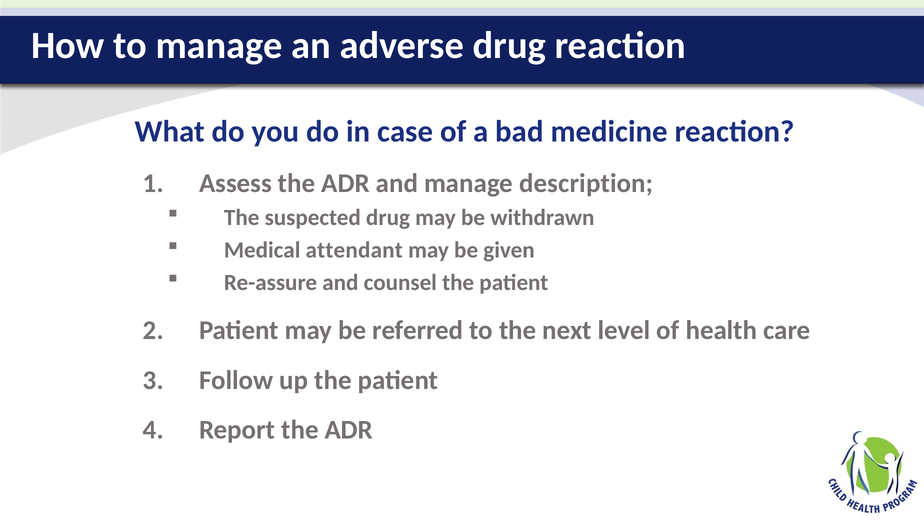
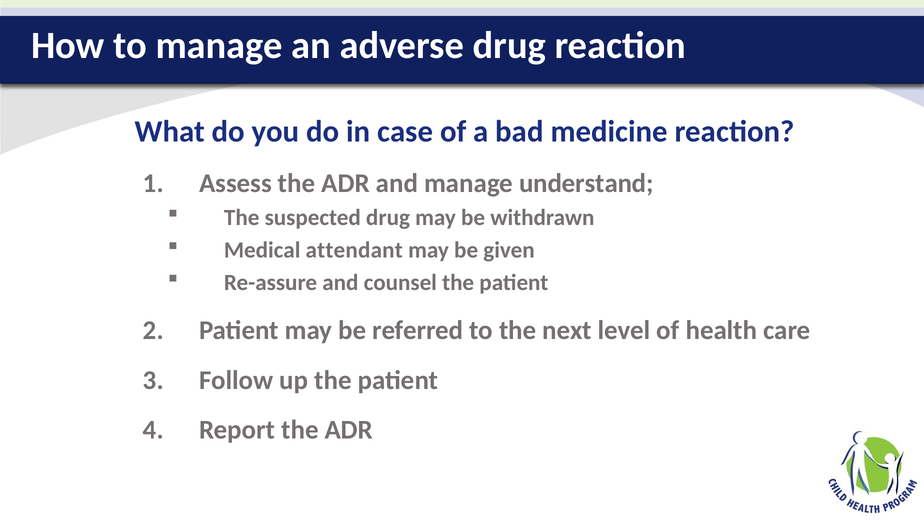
description: description -> understand
